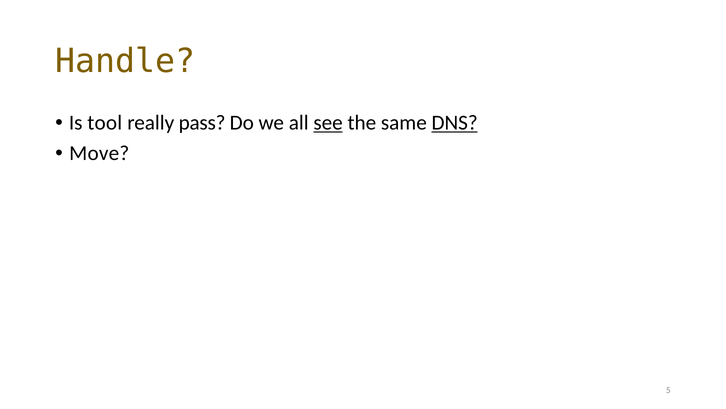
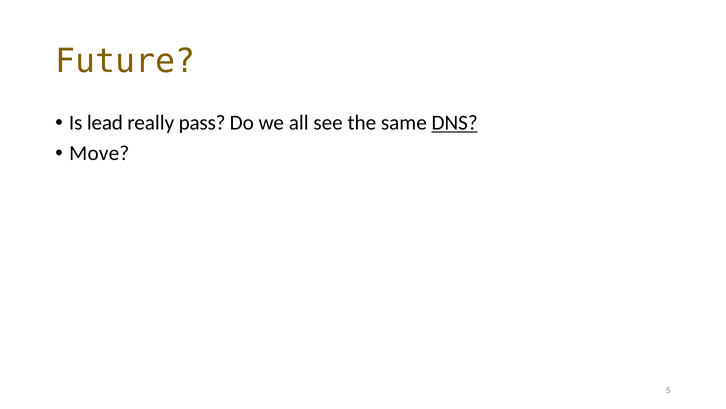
Handle: Handle -> Future
tool: tool -> lead
see underline: present -> none
